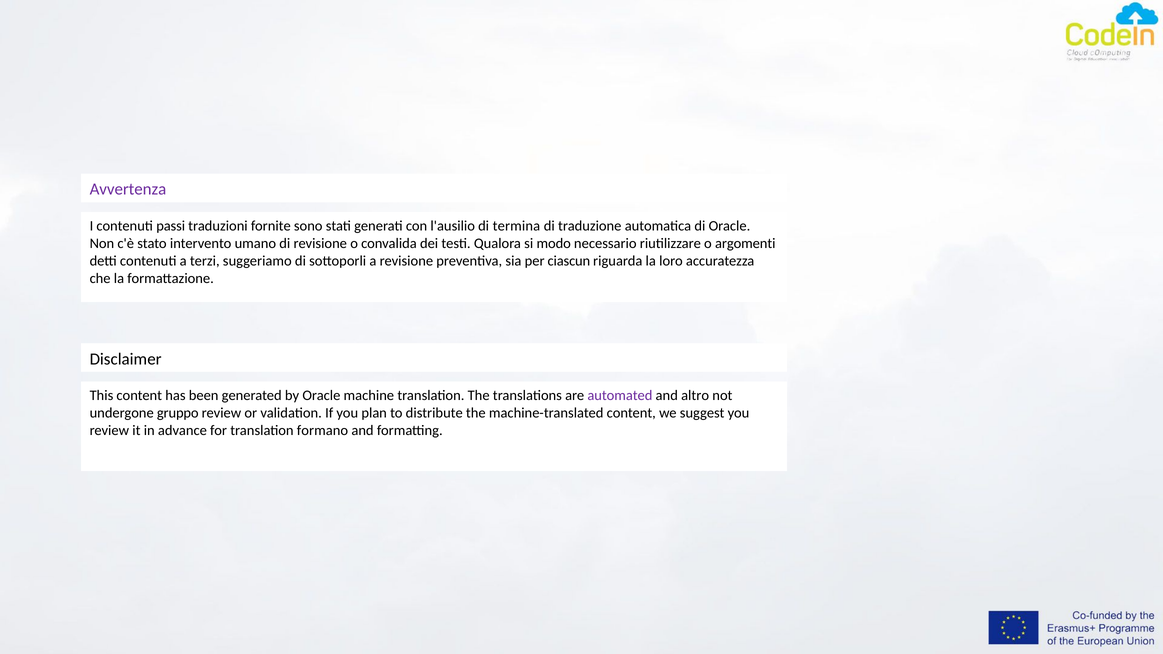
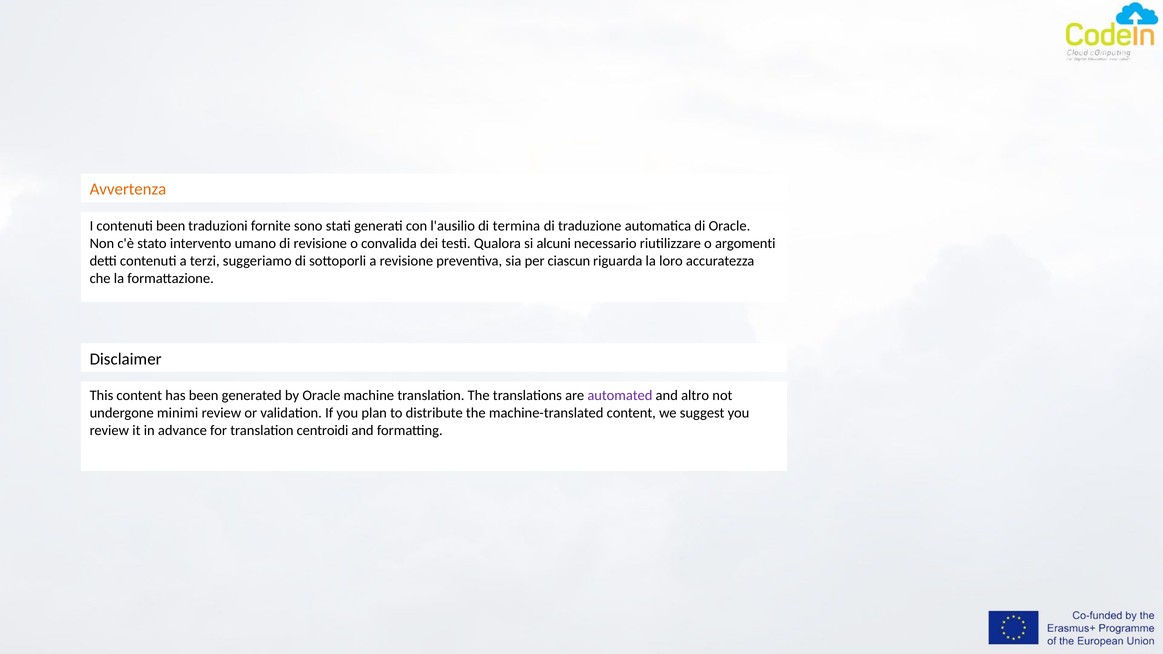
Avvertenza colour: purple -> orange
contenuti passi: passi -> been
modo: modo -> alcuni
gruppo: gruppo -> minimi
formano: formano -> centroidi
